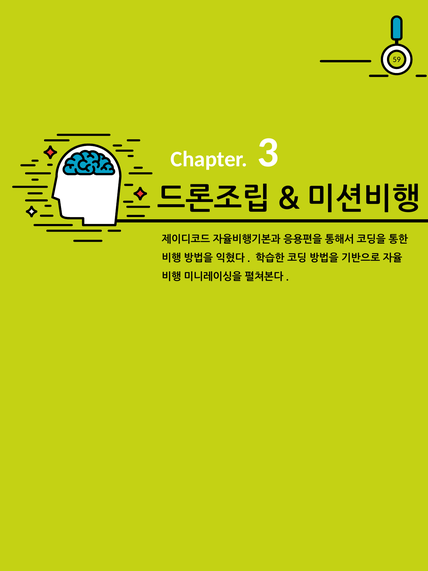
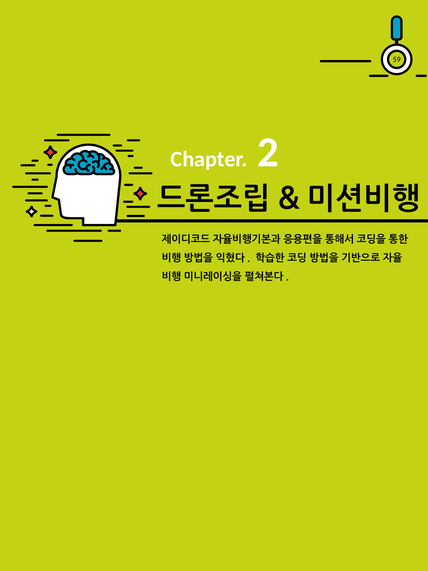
3: 3 -> 2
